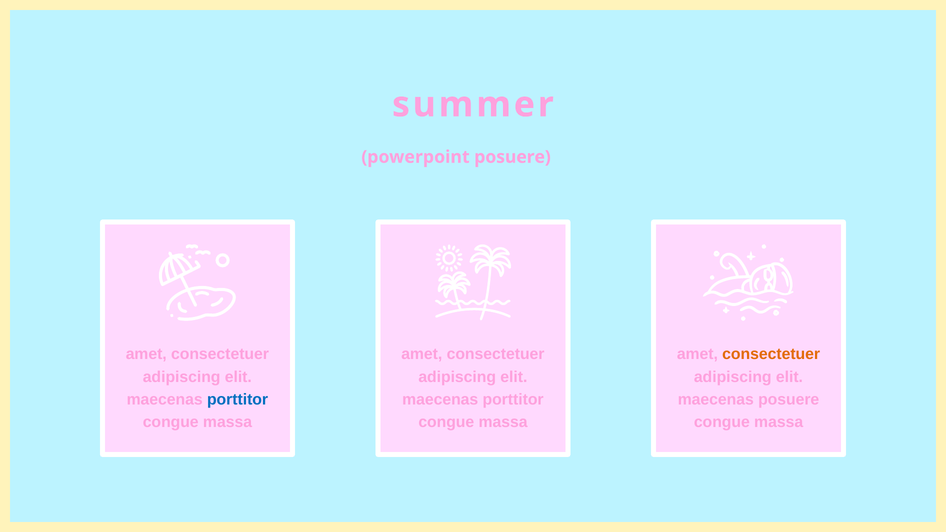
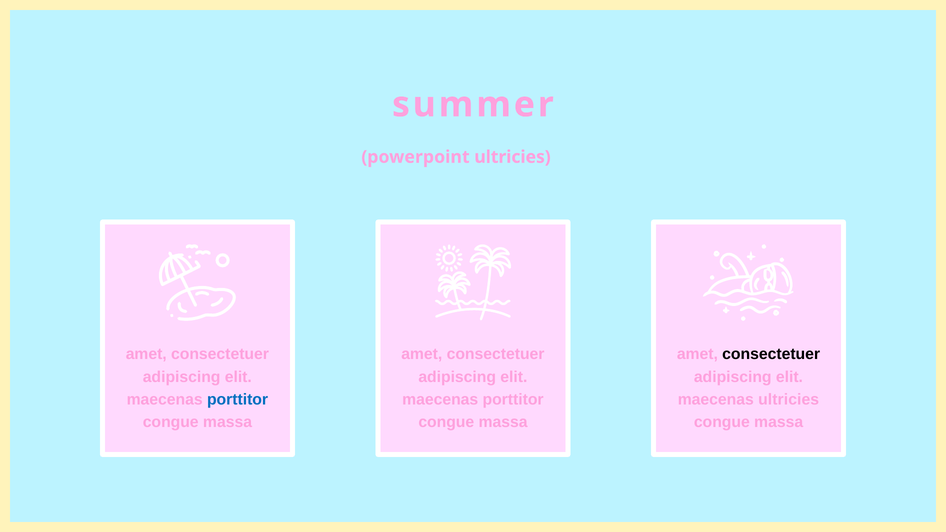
powerpoint posuere: posuere -> ultricies
consectetuer at (771, 354) colour: orange -> black
maecenas posuere: posuere -> ultricies
